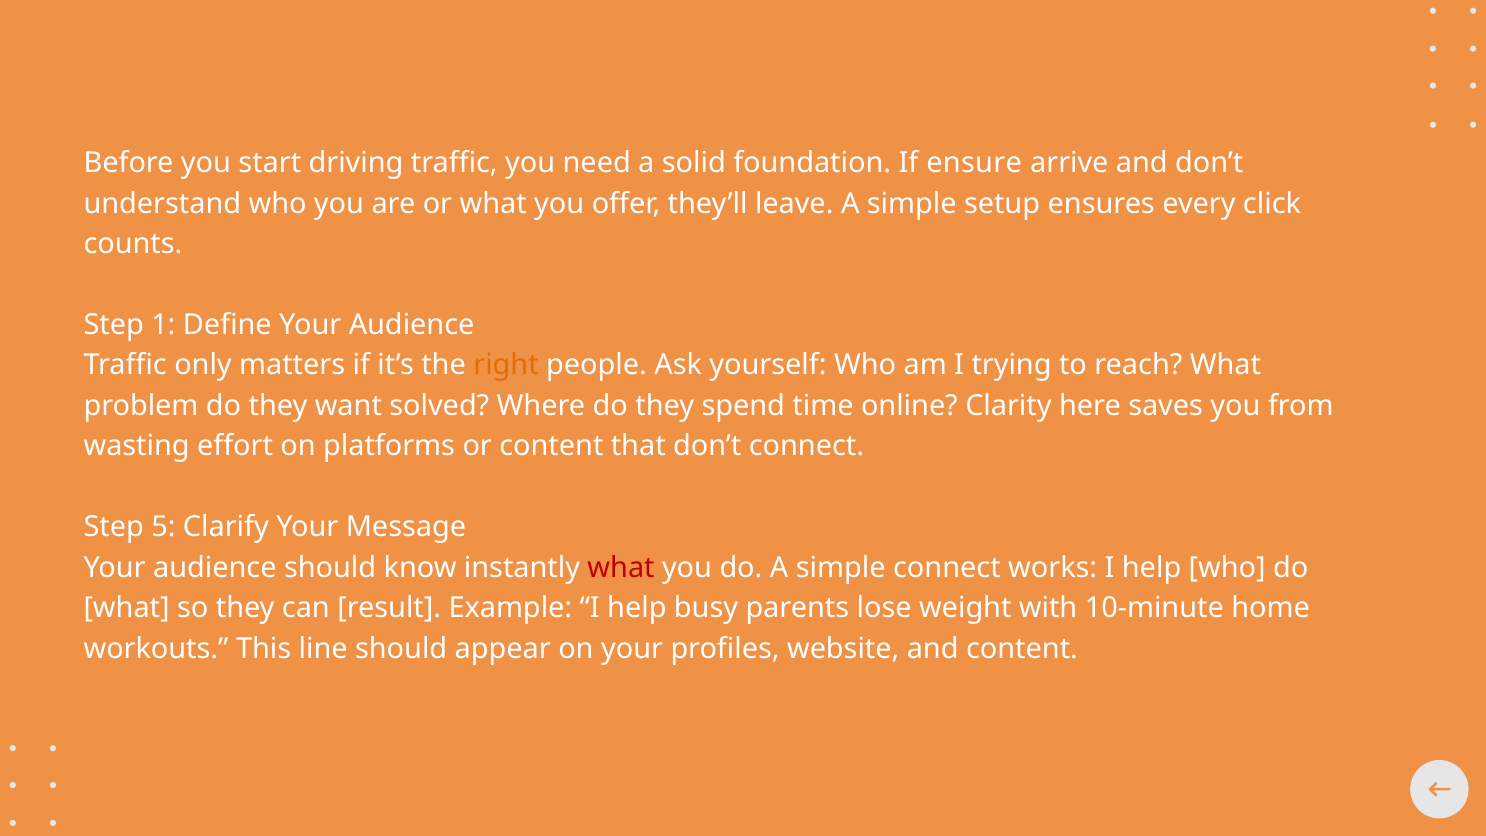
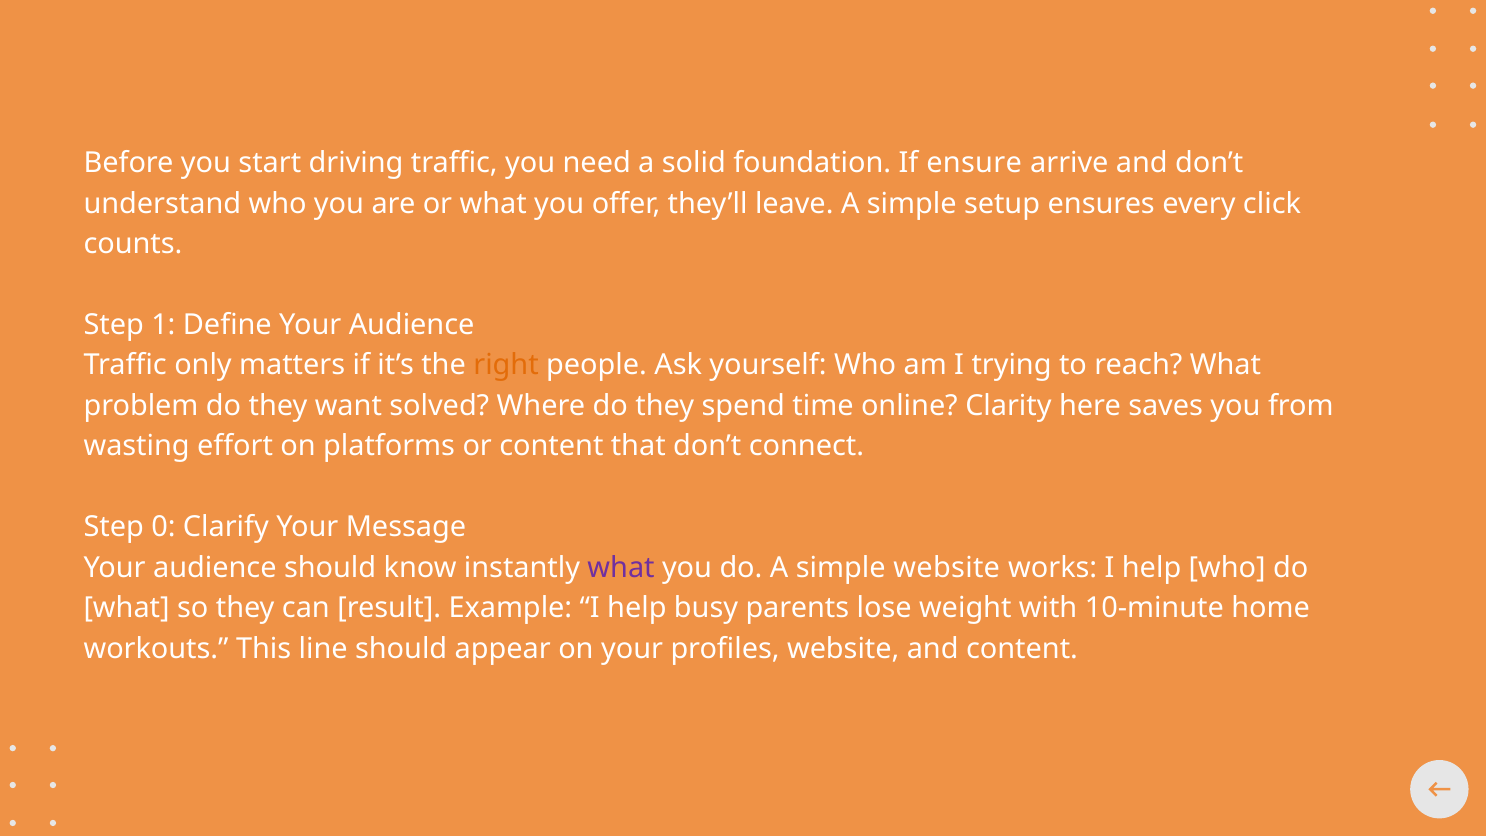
5: 5 -> 0
what at (621, 568) colour: red -> purple
simple connect: connect -> website
